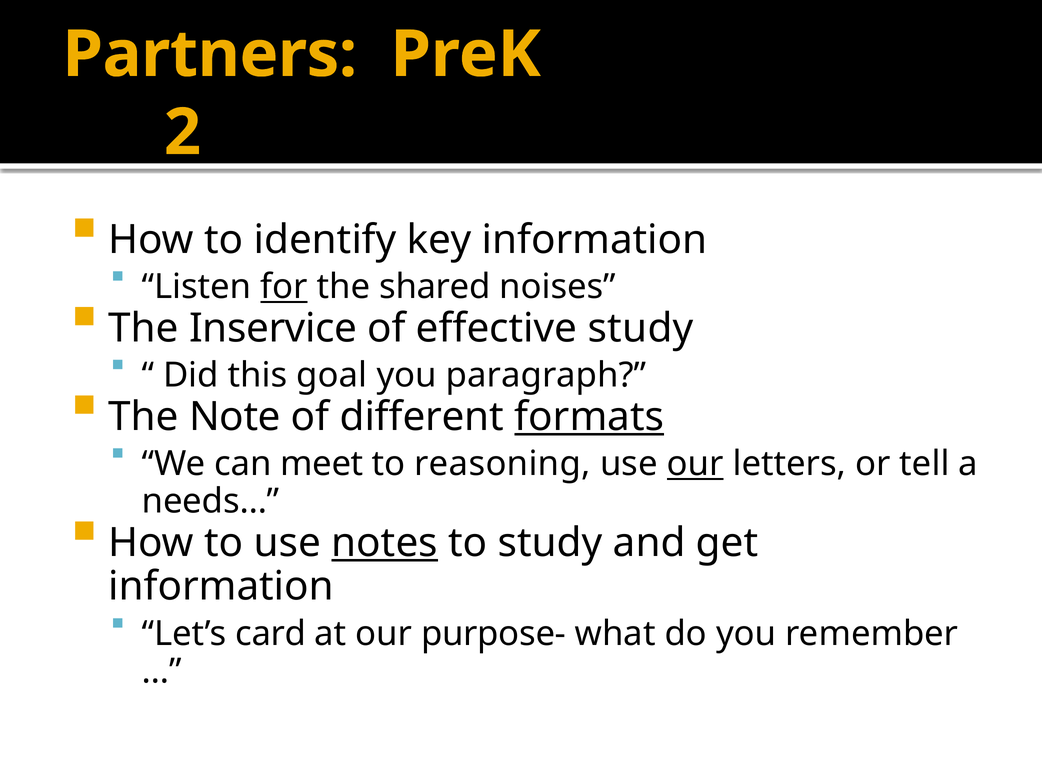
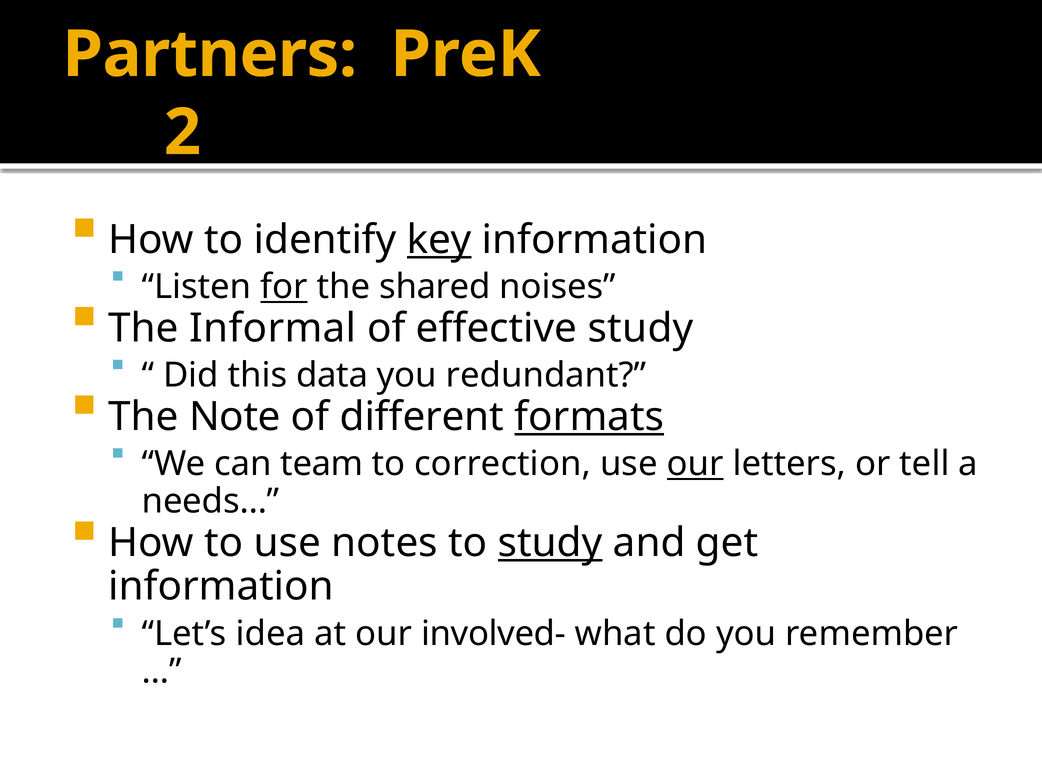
key underline: none -> present
Inservice: Inservice -> Informal
goal: goal -> data
paragraph: paragraph -> redundant
meet: meet -> team
reasoning: reasoning -> correction
notes underline: present -> none
study at (550, 543) underline: none -> present
card: card -> idea
purpose-: purpose- -> involved-
